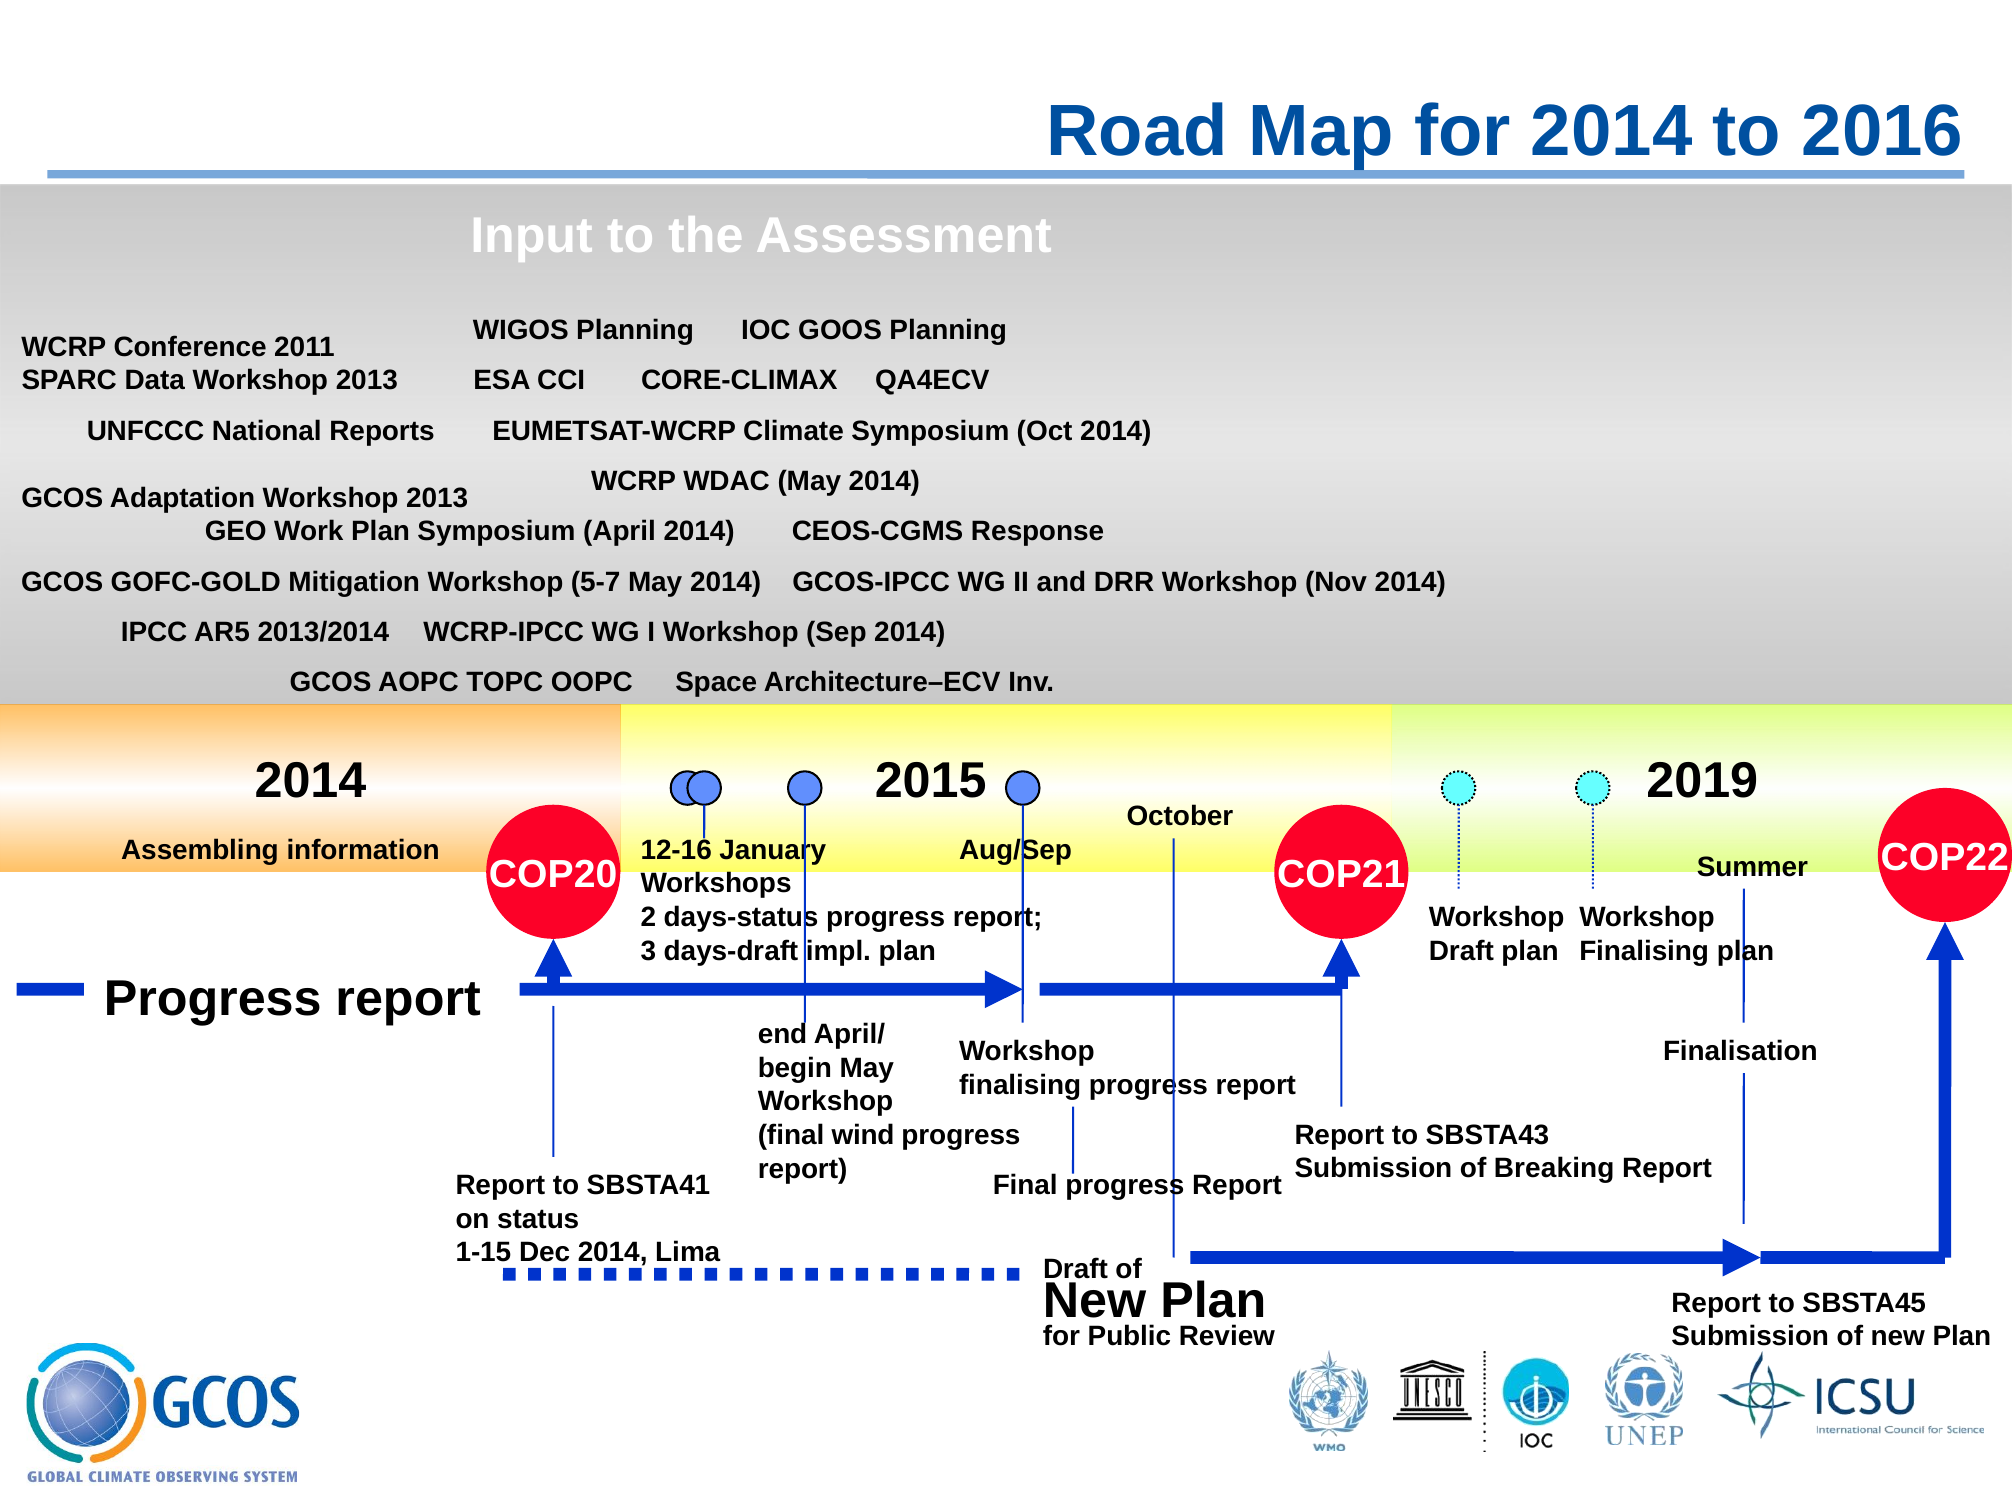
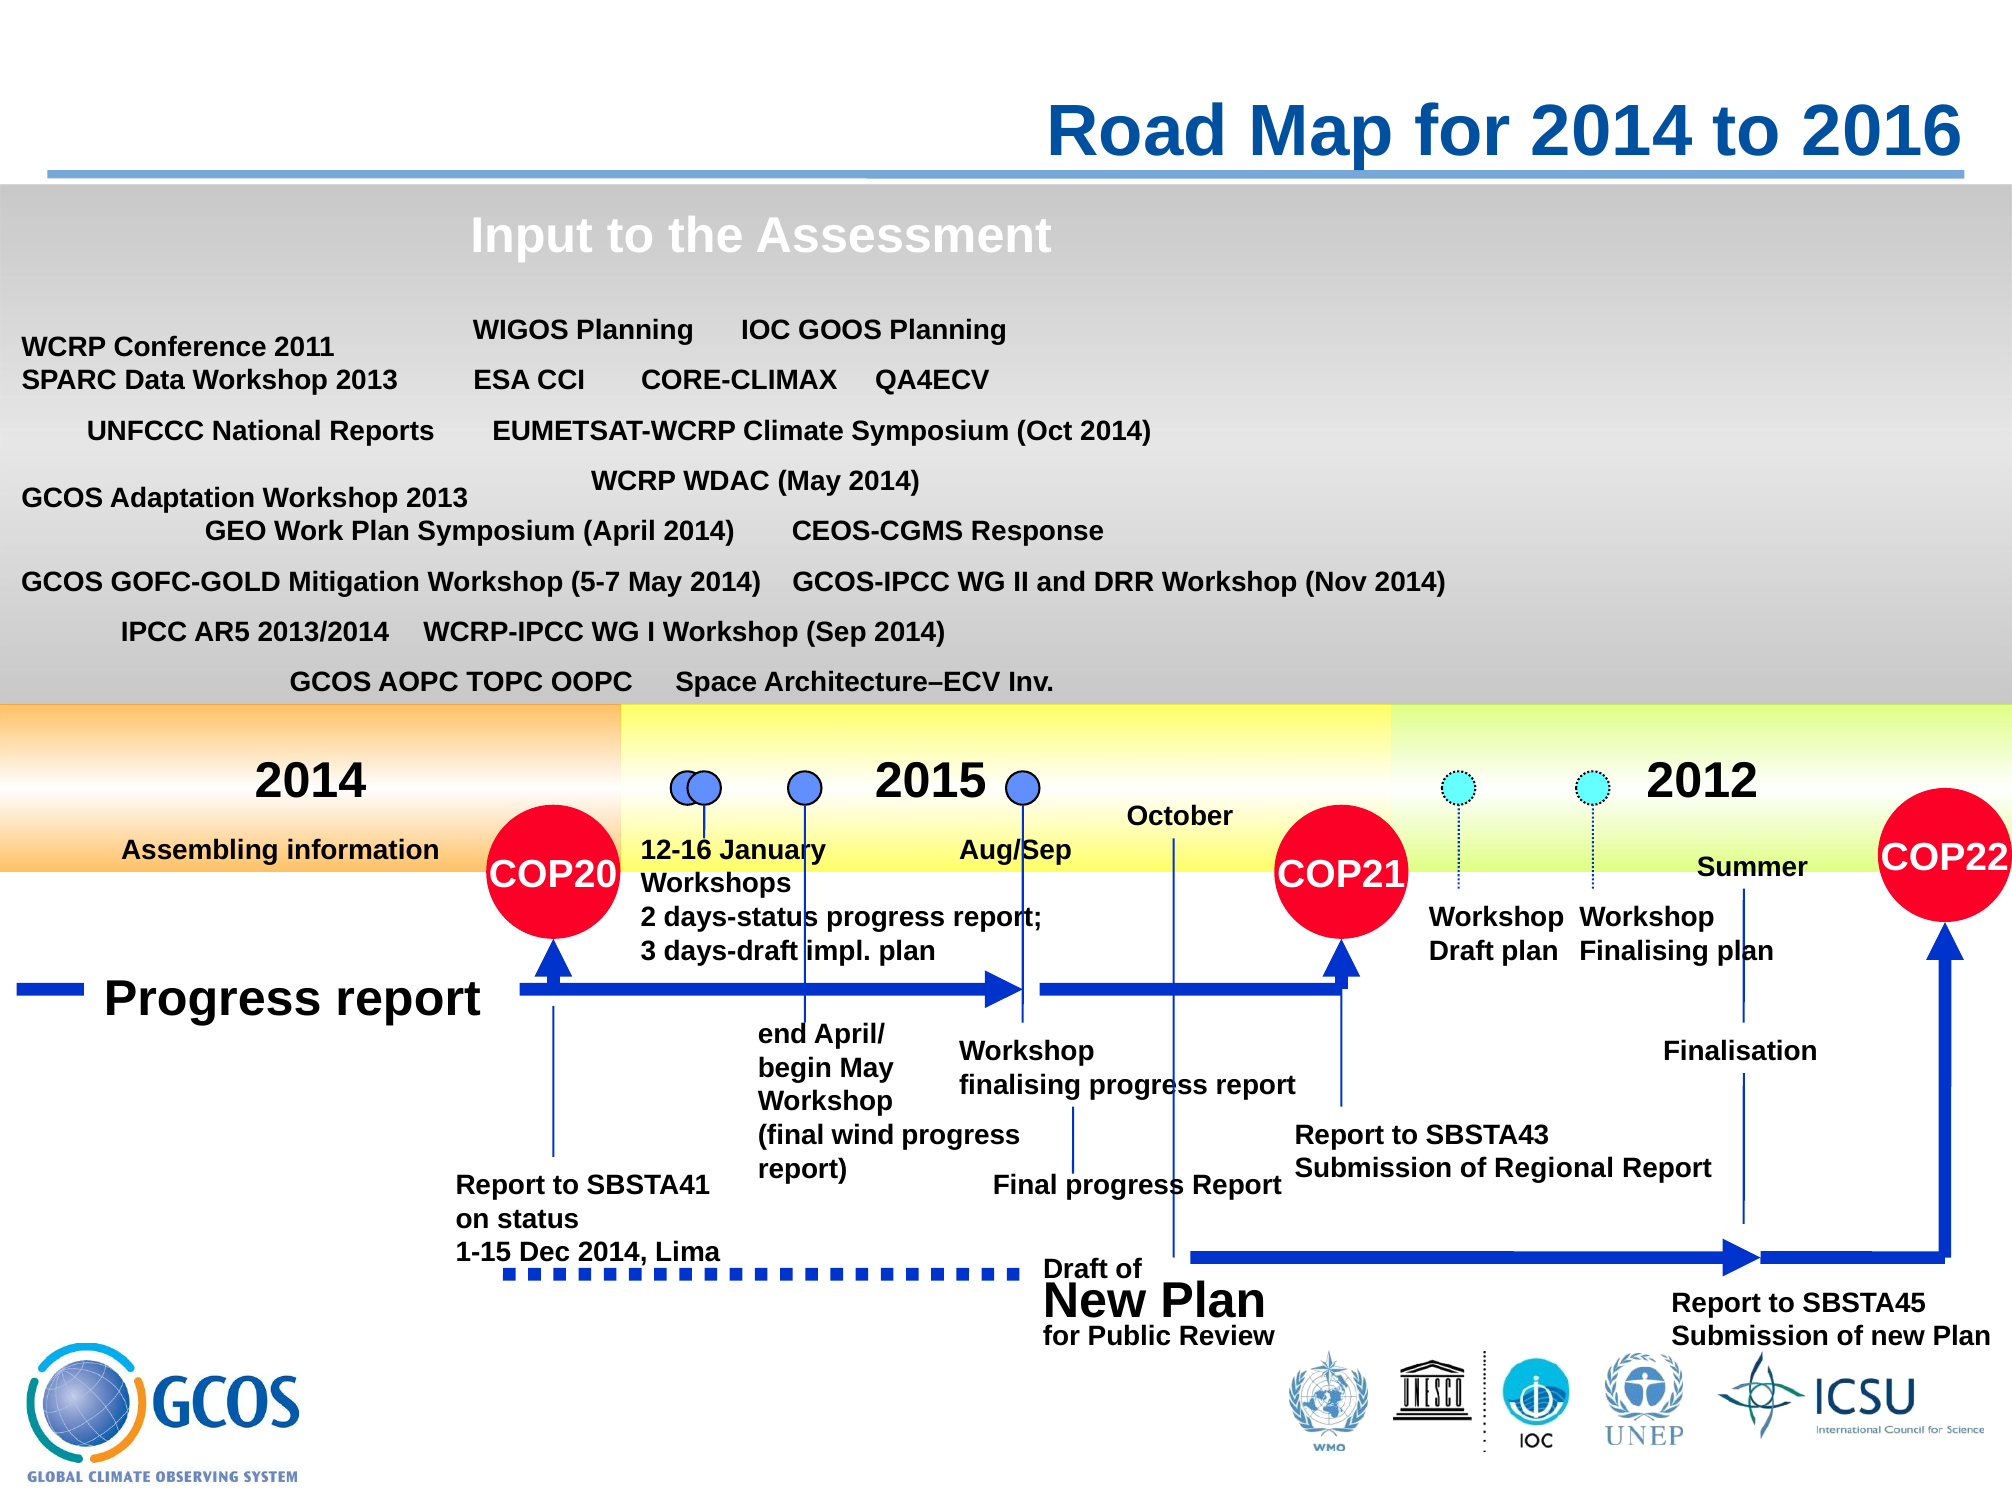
2019: 2019 -> 2012
Breaking: Breaking -> Regional
